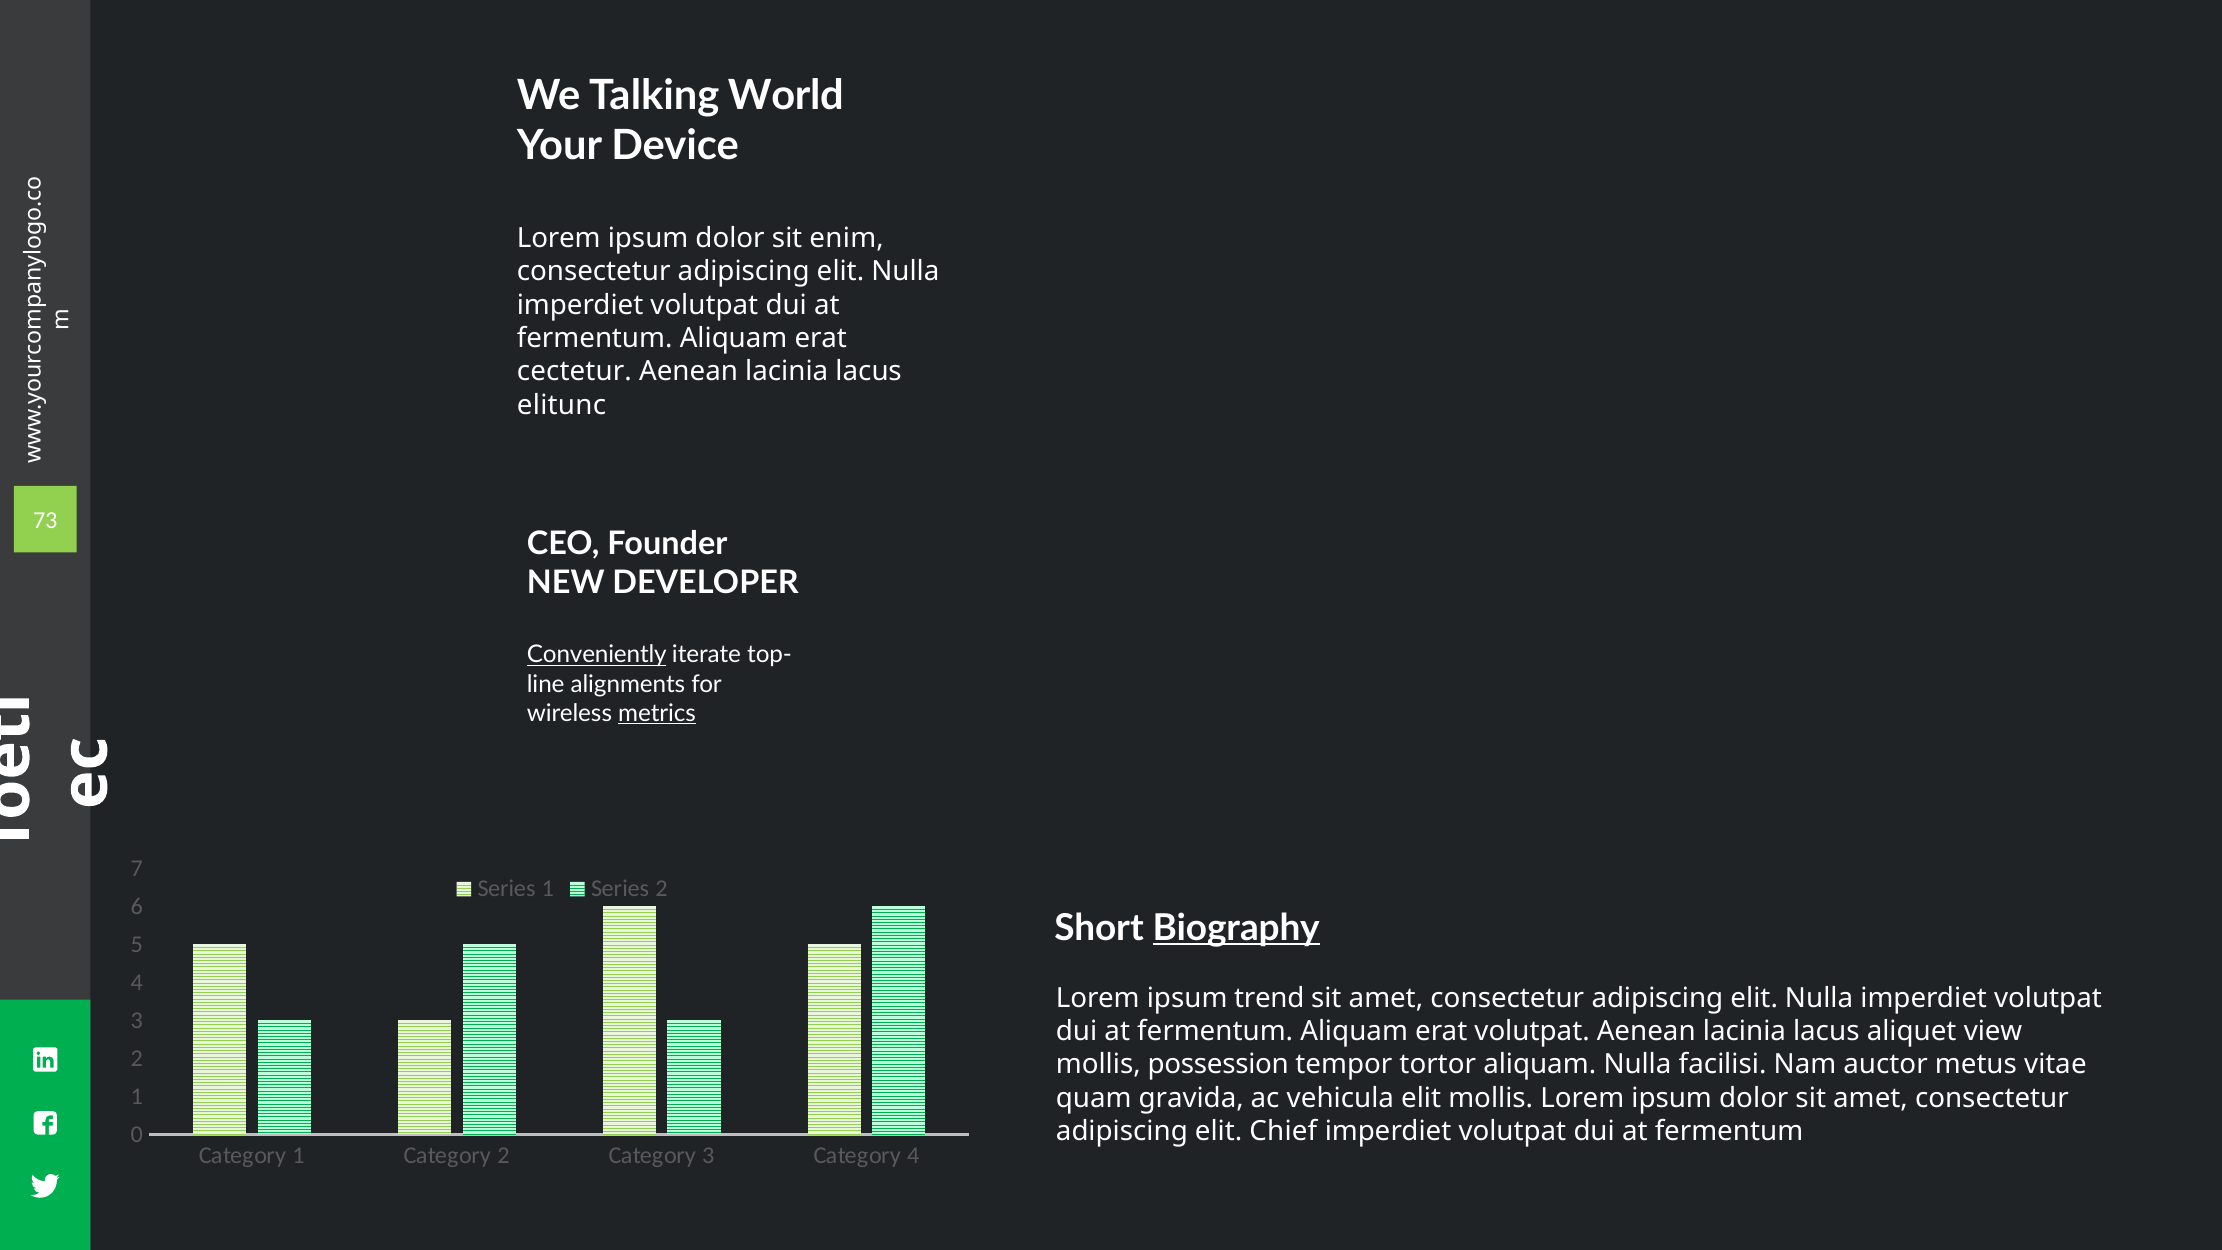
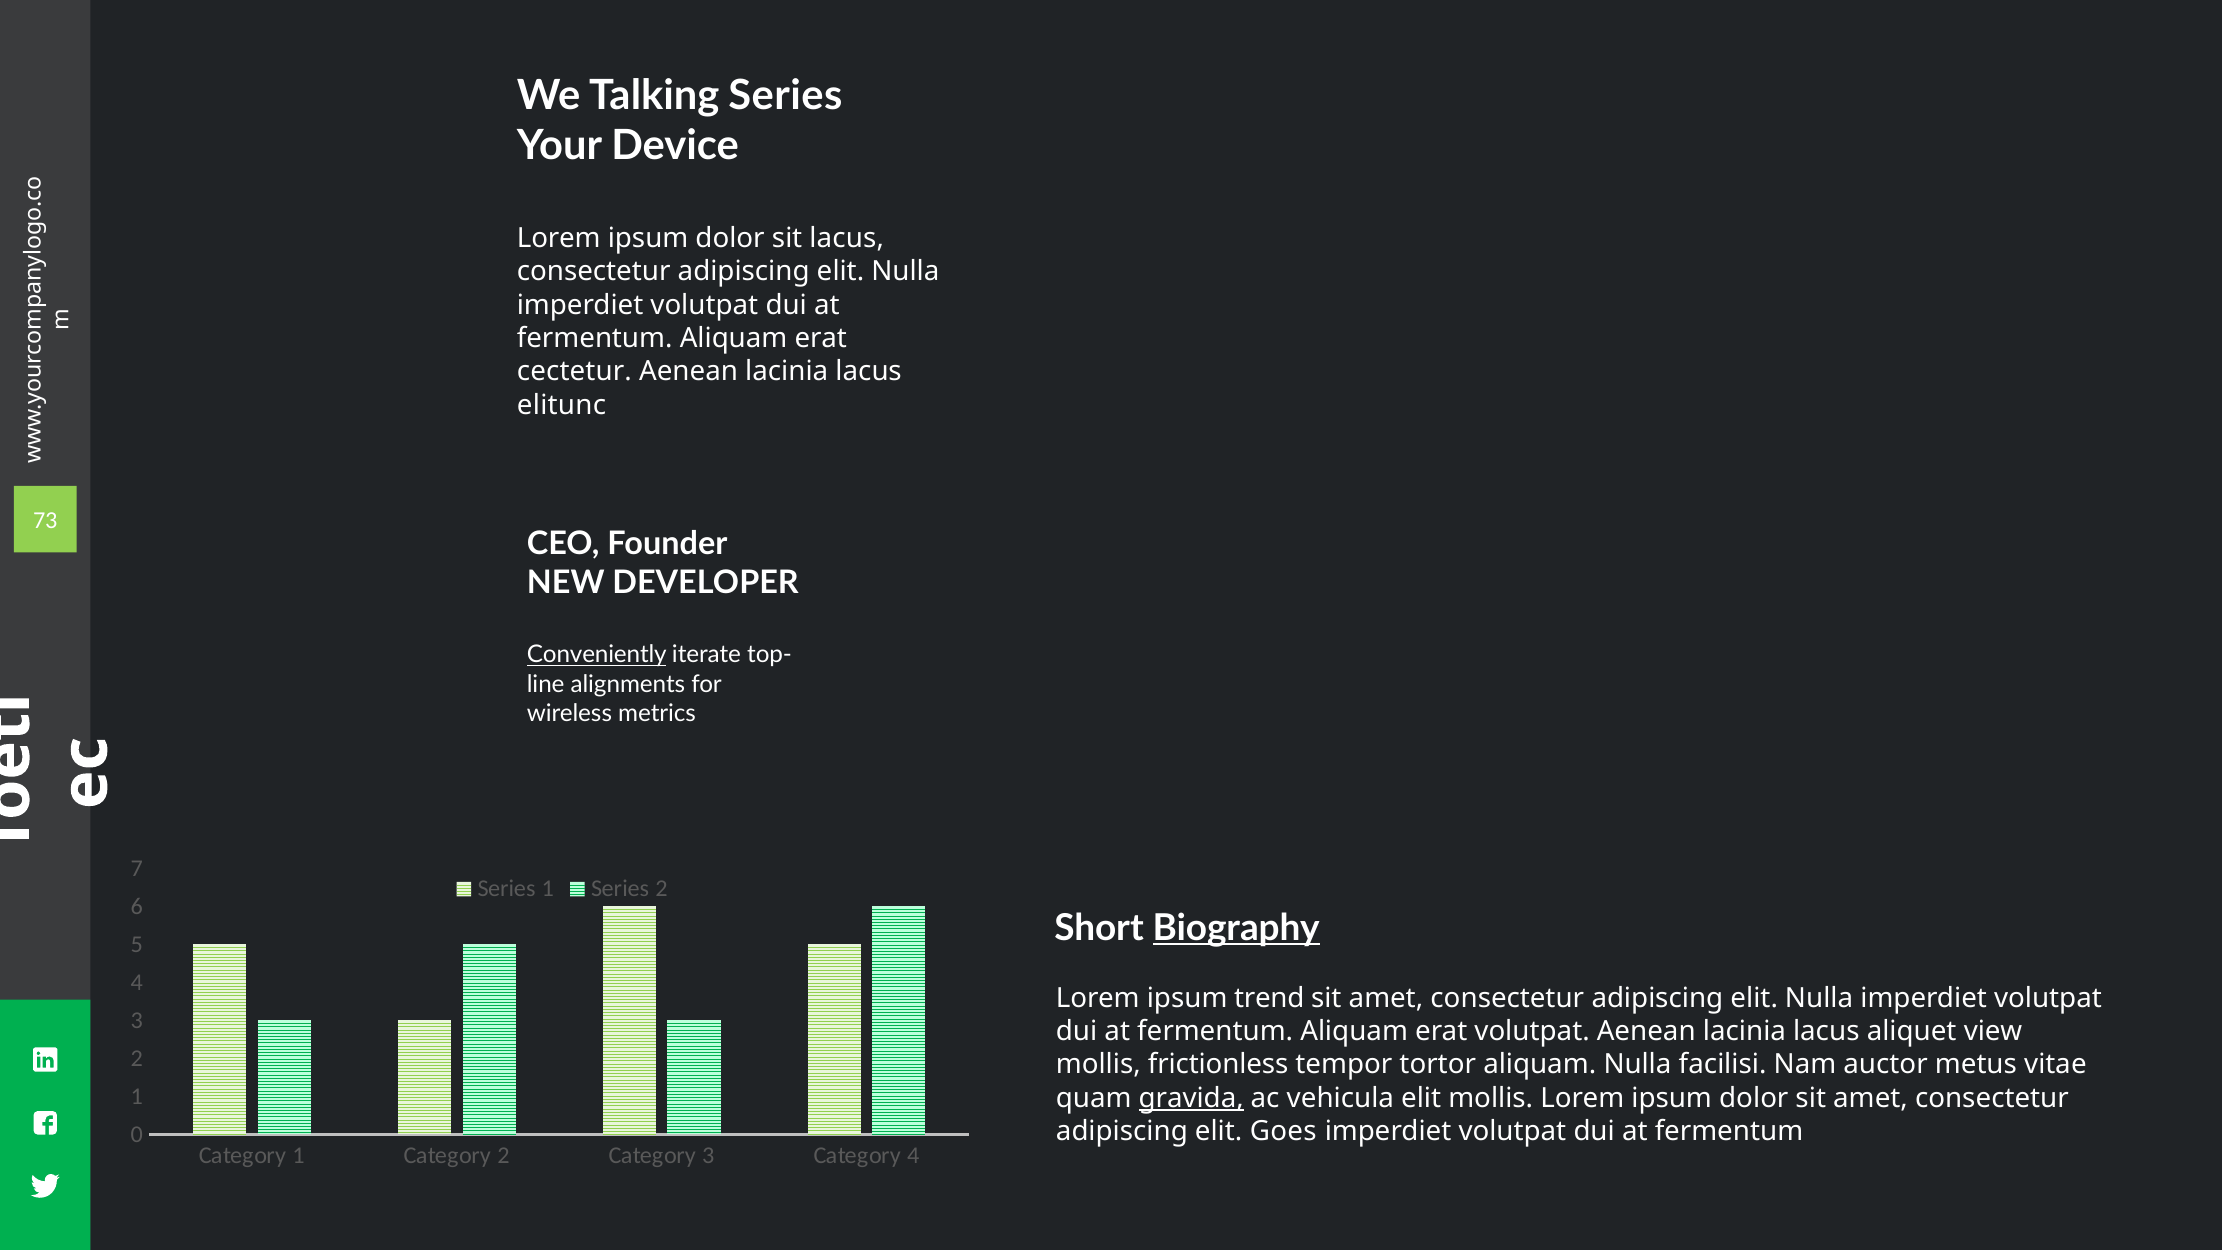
Talking World: World -> Series
sit enim: enim -> lacus
metrics underline: present -> none
possession: possession -> frictionless
gravida underline: none -> present
Chief: Chief -> Goes
